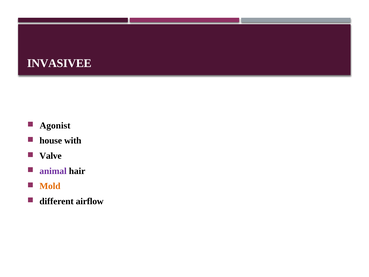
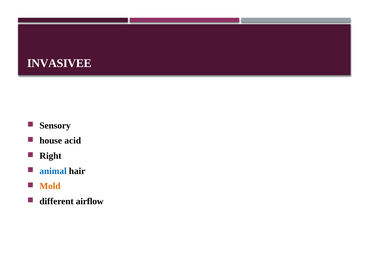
Agonist: Agonist -> Sensory
with: with -> acid
Valve: Valve -> Right
animal colour: purple -> blue
